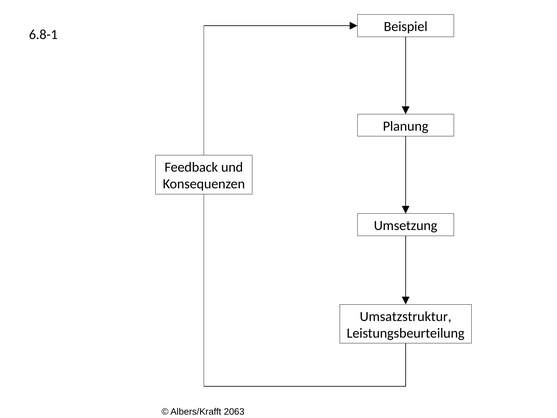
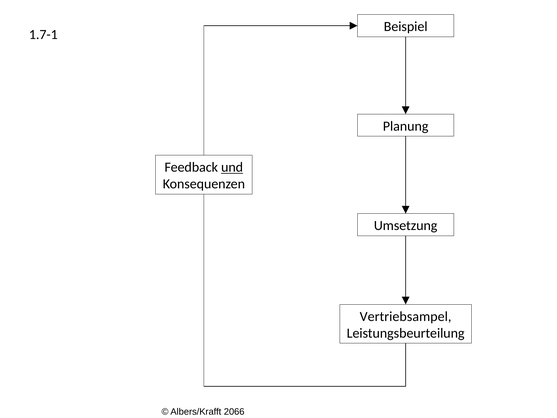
6.8-1: 6.8-1 -> 1.7-1
und underline: none -> present
Umsatzstruktur: Umsatzstruktur -> Vertriebsampel
2063: 2063 -> 2066
